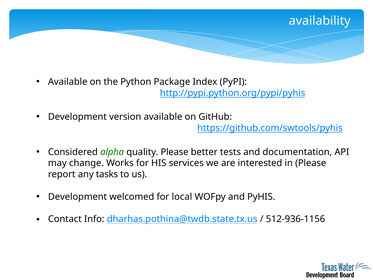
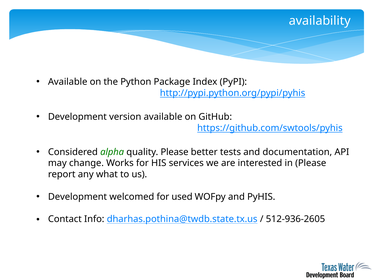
tasks: tasks -> what
local: local -> used
512-936-1156: 512-936-1156 -> 512-936-2605
